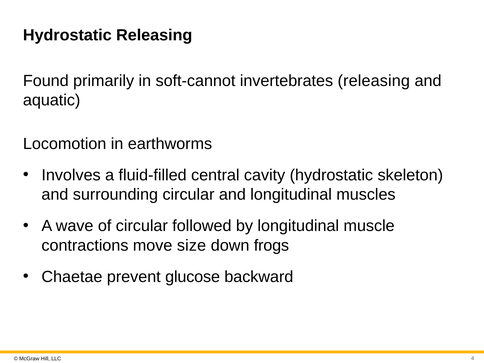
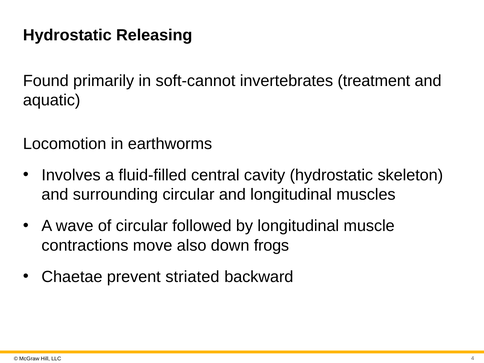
invertebrates releasing: releasing -> treatment
size: size -> also
glucose: glucose -> striated
